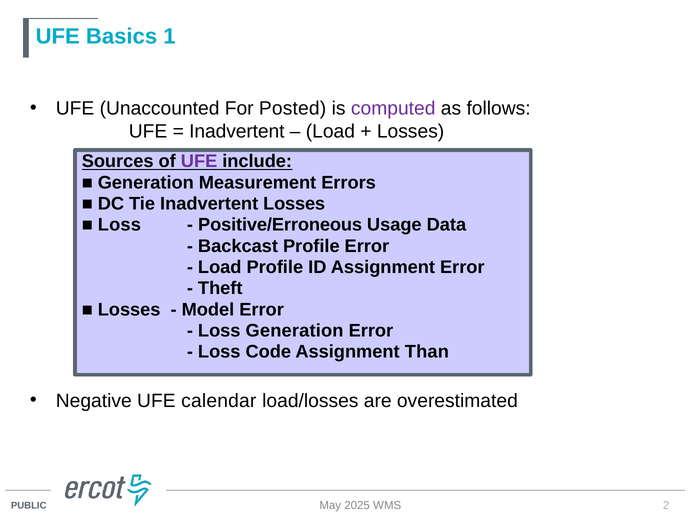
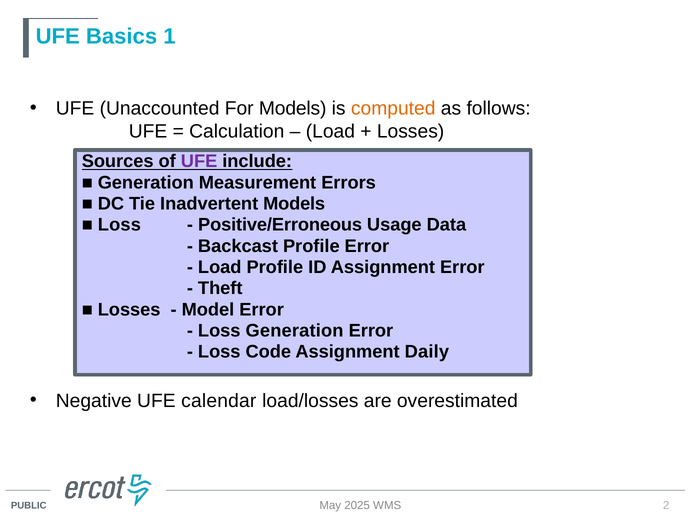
For Posted: Posted -> Models
computed colour: purple -> orange
Inadvertent at (237, 132): Inadvertent -> Calculation
Inadvertent Losses: Losses -> Models
Than: Than -> Daily
